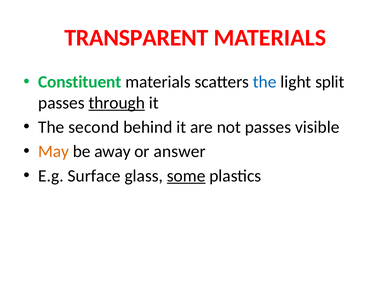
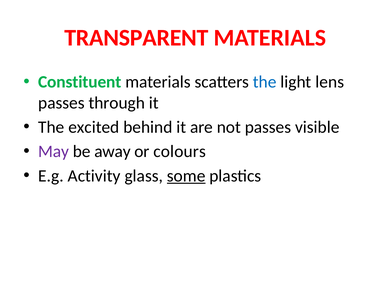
split: split -> lens
through underline: present -> none
second: second -> excited
May colour: orange -> purple
answer: answer -> colours
Surface: Surface -> Activity
